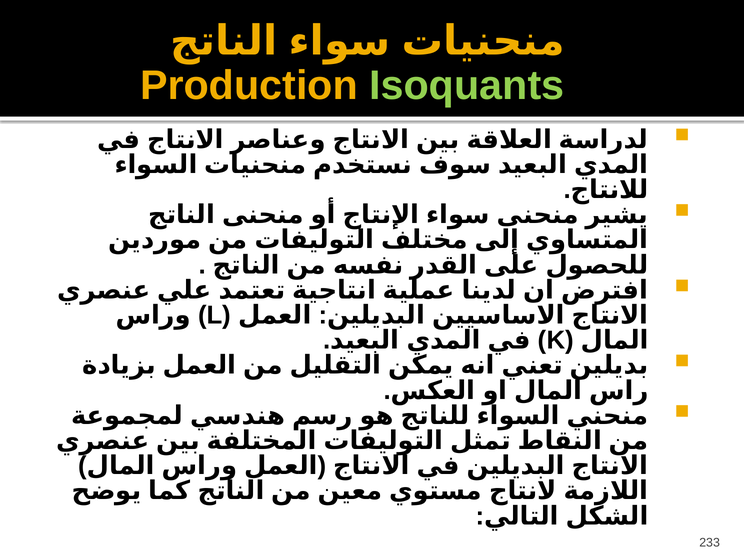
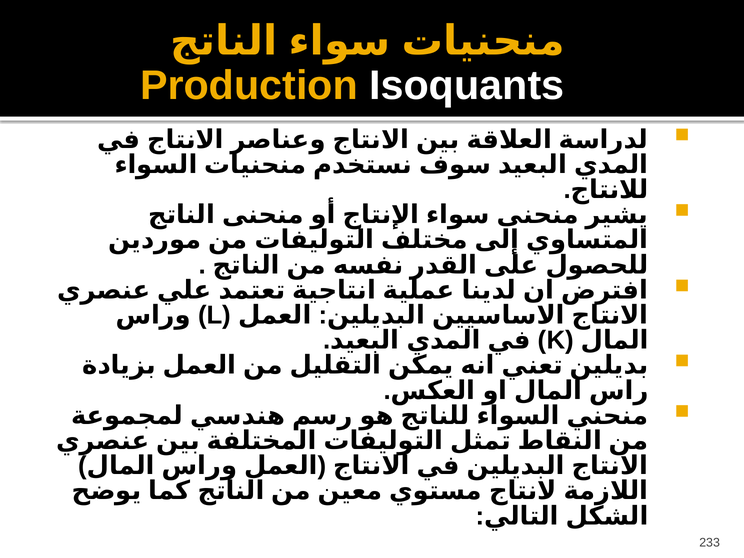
Isoquants colour: light green -> white
